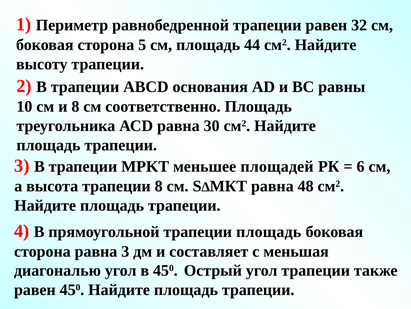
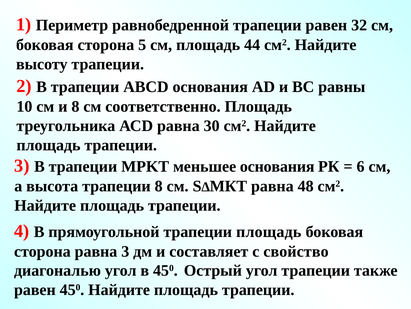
меньшее площадей: площадей -> основания
меньшая: меньшая -> свойство
